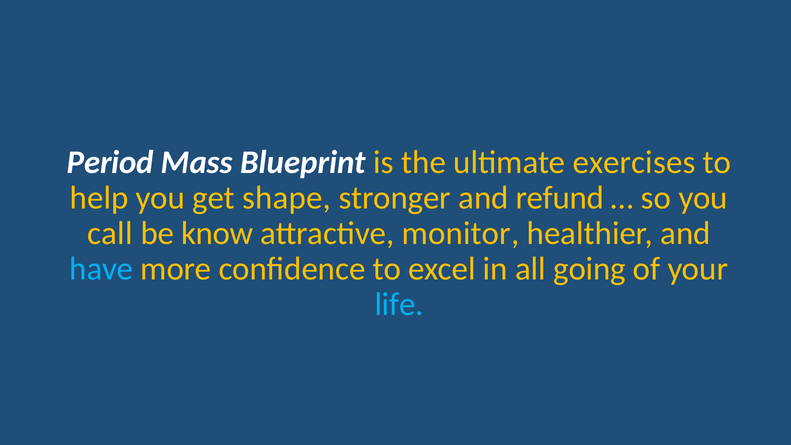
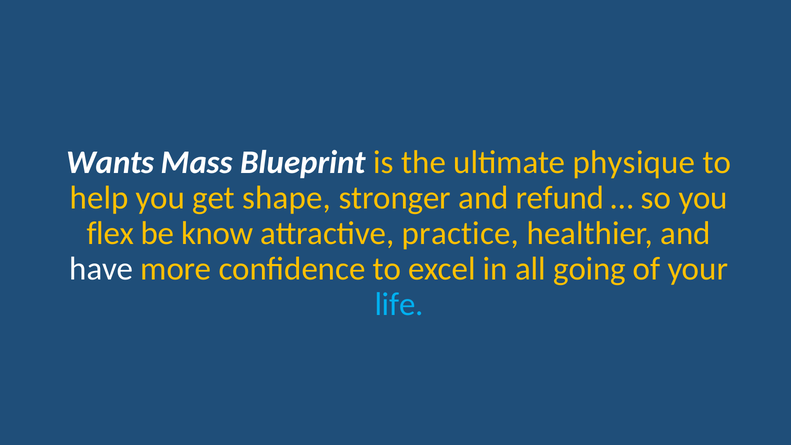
Period: Period -> Wants
exercises: exercises -> physique
call: call -> flex
monitor: monitor -> practice
have colour: light blue -> white
